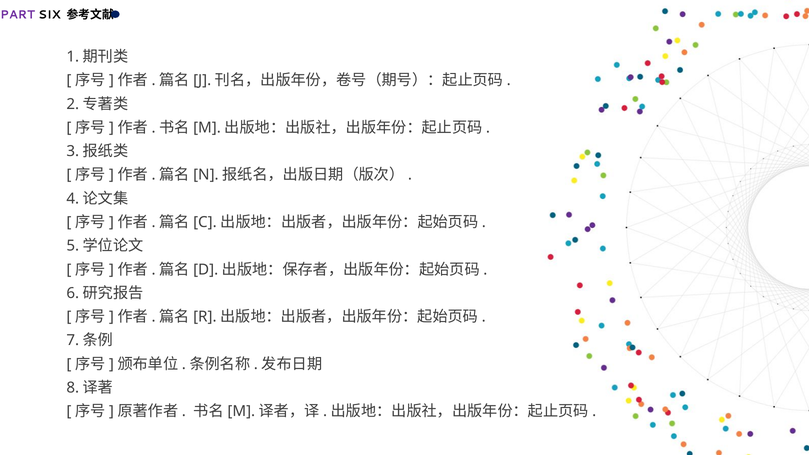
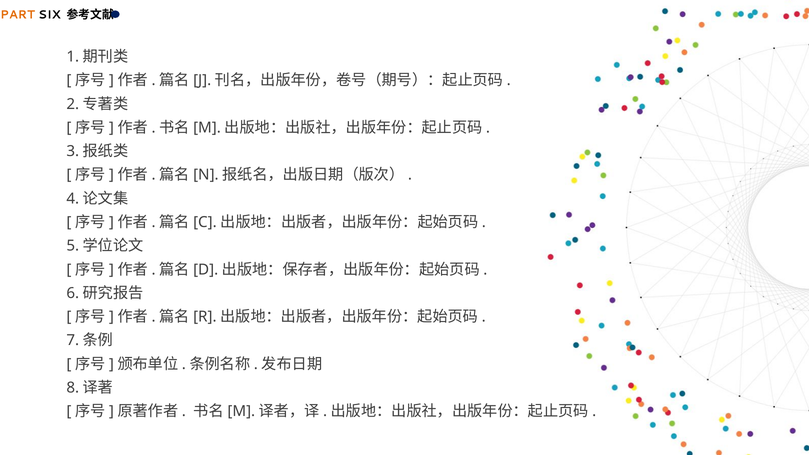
PART colour: purple -> orange
